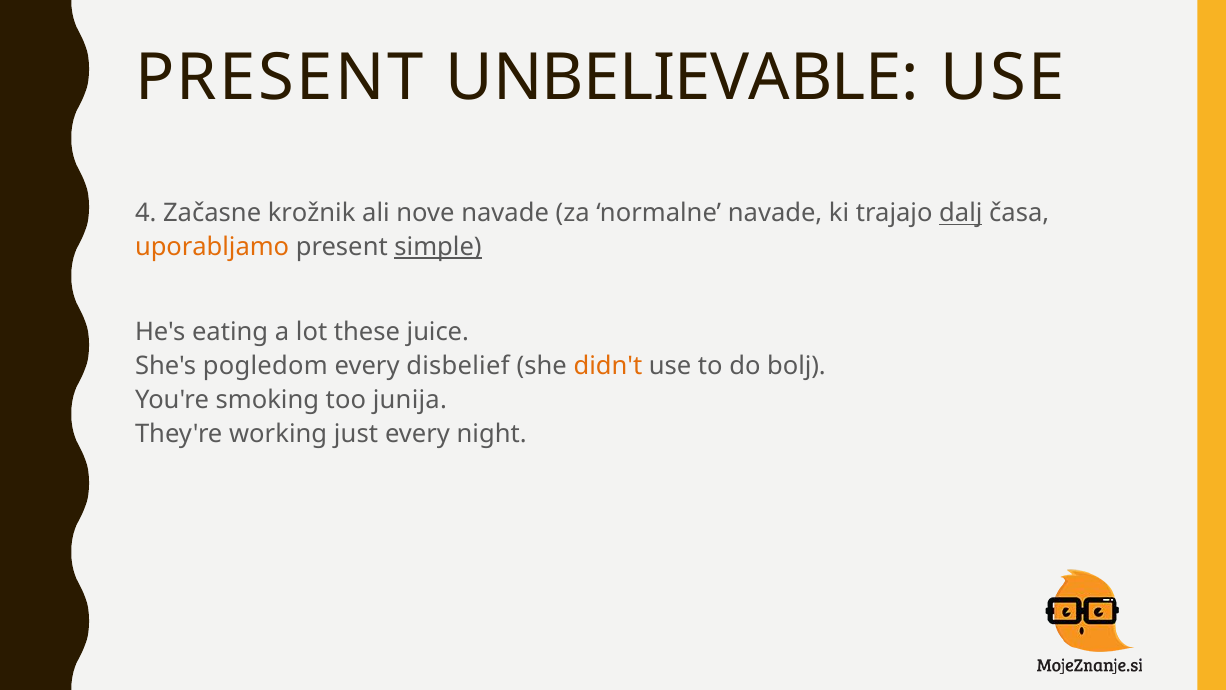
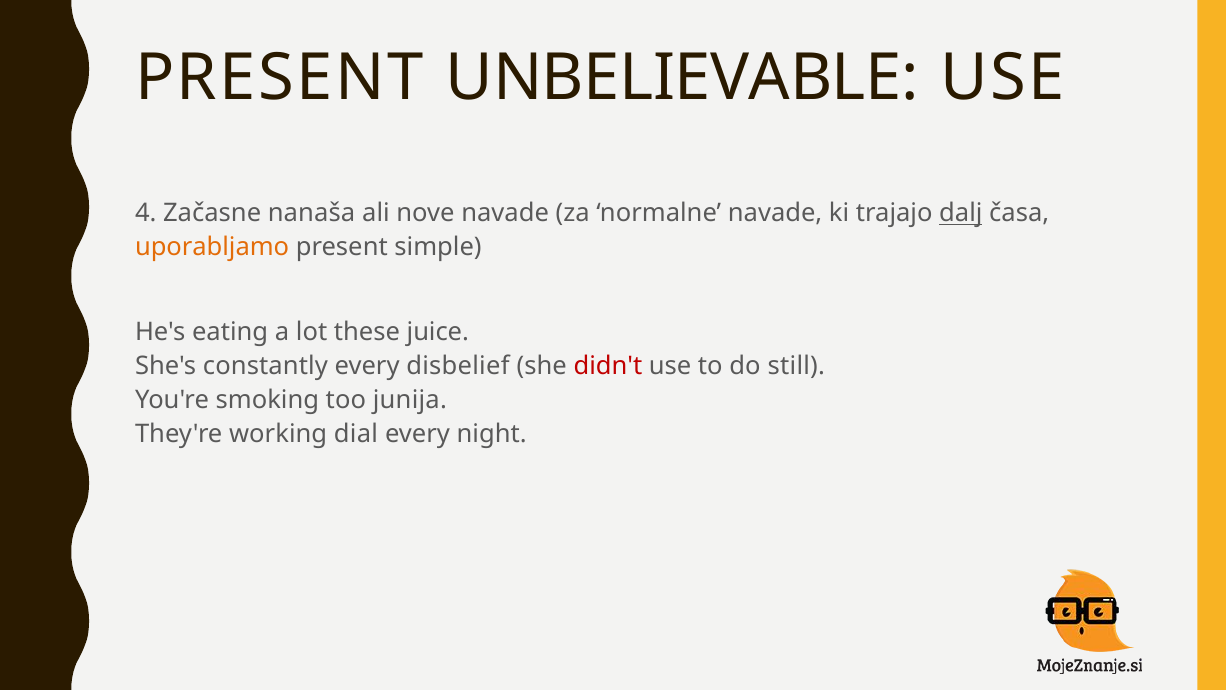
krožnik: krožnik -> nanaša
simple underline: present -> none
pogledom: pogledom -> constantly
didn't colour: orange -> red
bolj: bolj -> still
just: just -> dial
